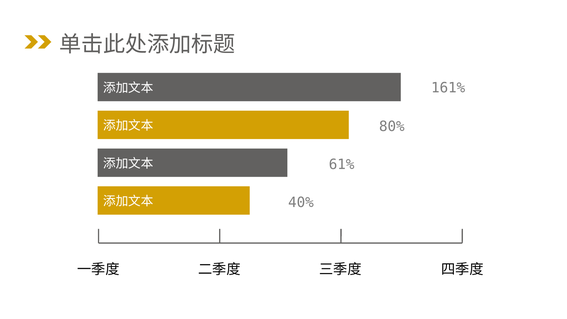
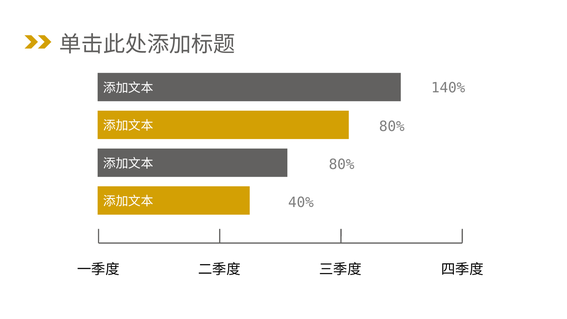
161%: 161% -> 140%
61% at (342, 164): 61% -> 80%
